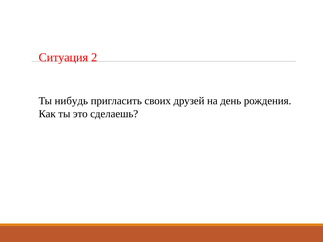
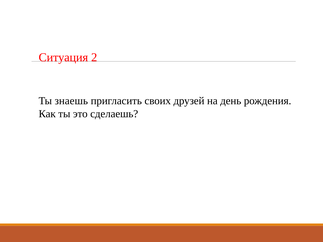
нибудь: нибудь -> знаешь
